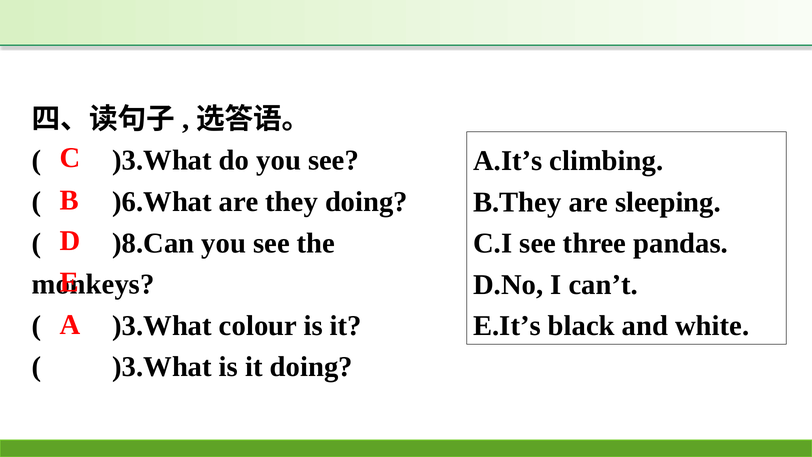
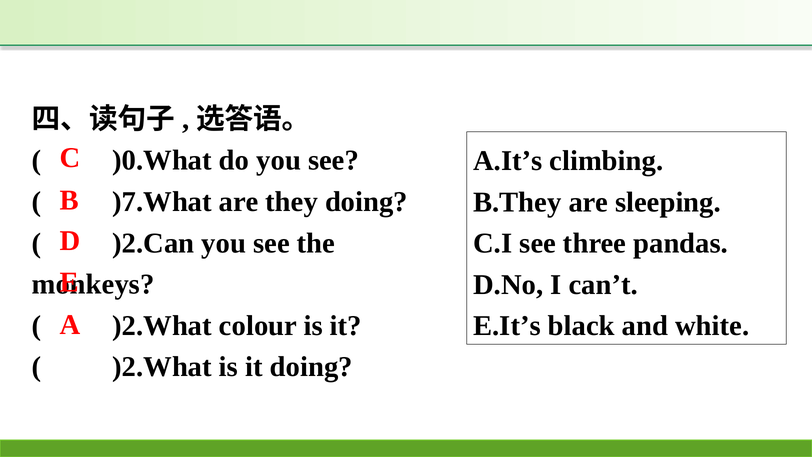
)3.What at (162, 160): )3.What -> )0.What
)6.What: )6.What -> )7.What
)8.Can: )8.Can -> )2.Can
)3.What at (162, 325): )3.What -> )2.What
)3.What at (162, 367): )3.What -> )2.What
